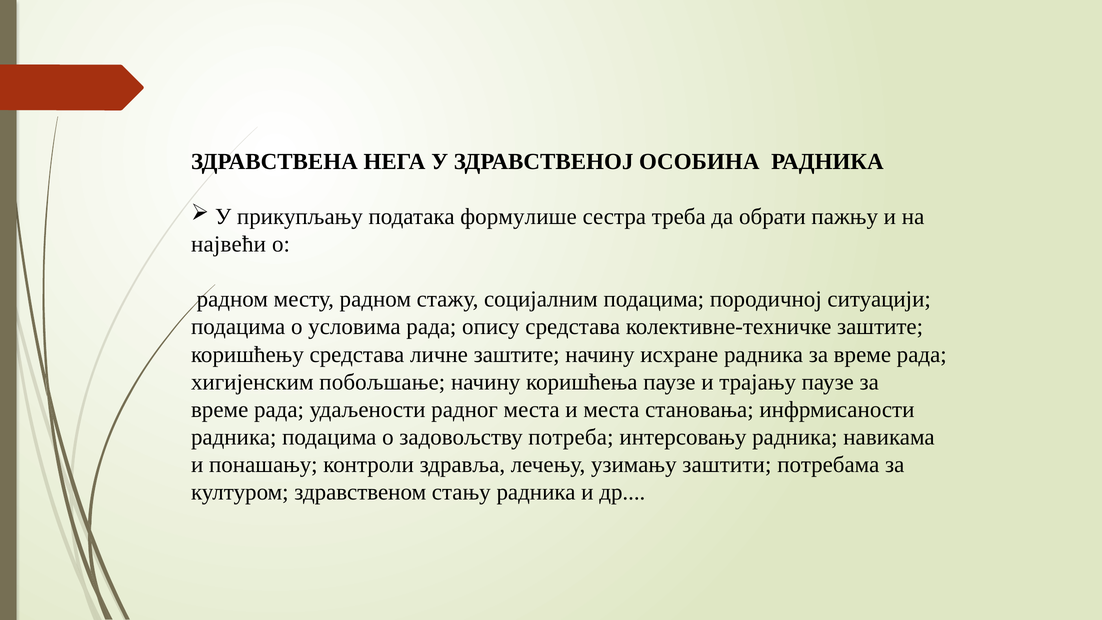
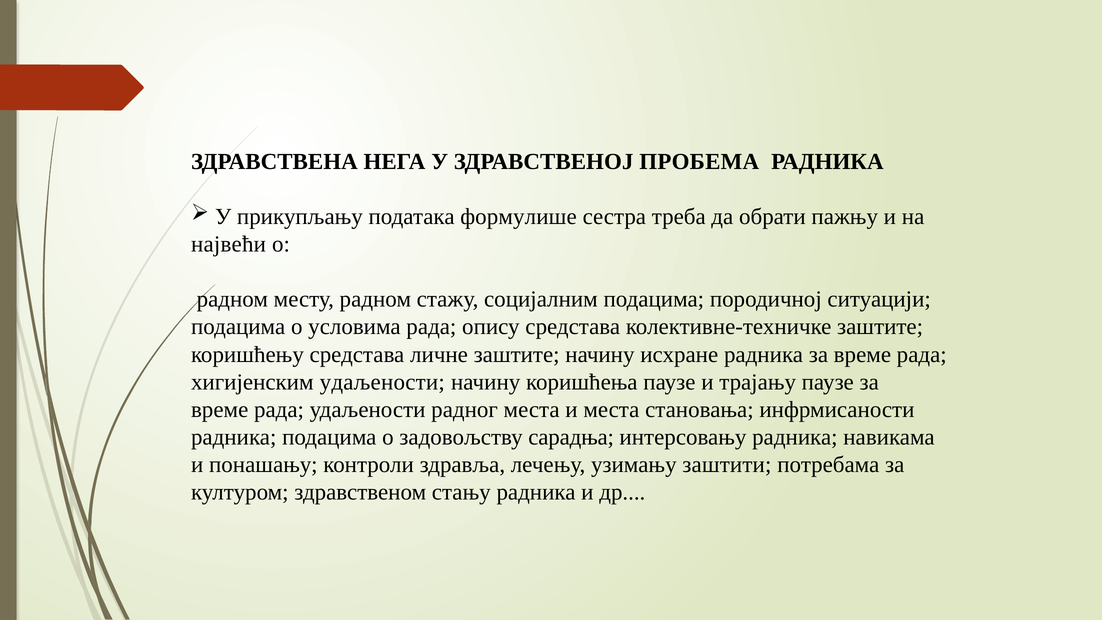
ОСОБИНА: ОСОБИНА -> ПРОБЕМА
хигијенским побољшање: побољшање -> удаљености
потреба: потреба -> сарадња
